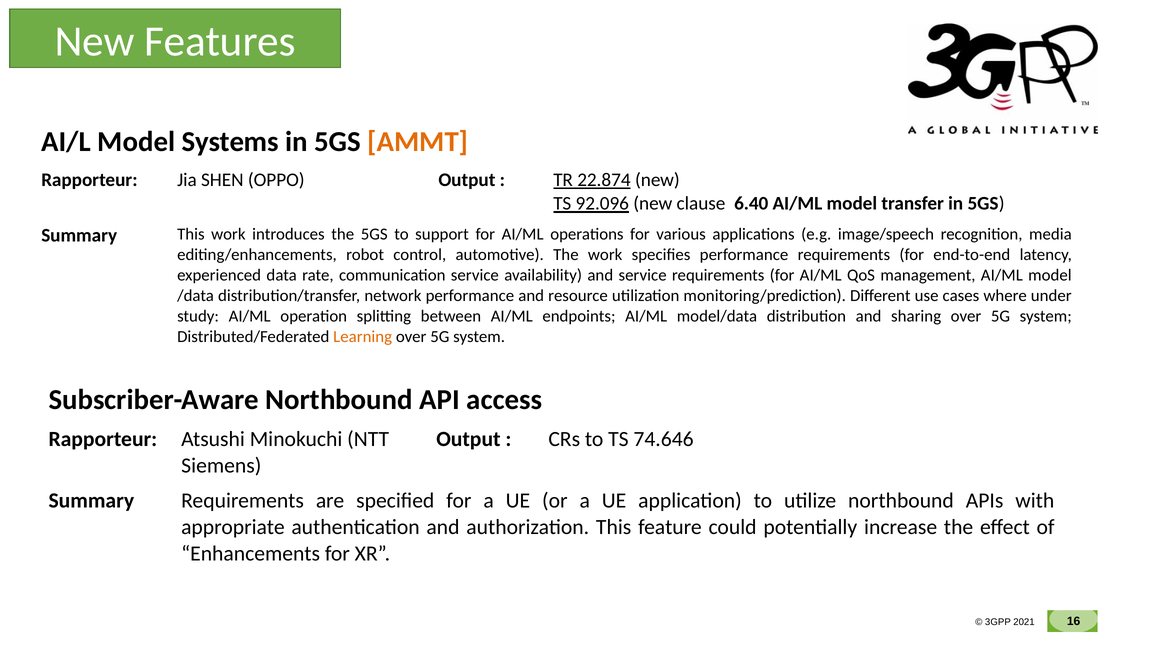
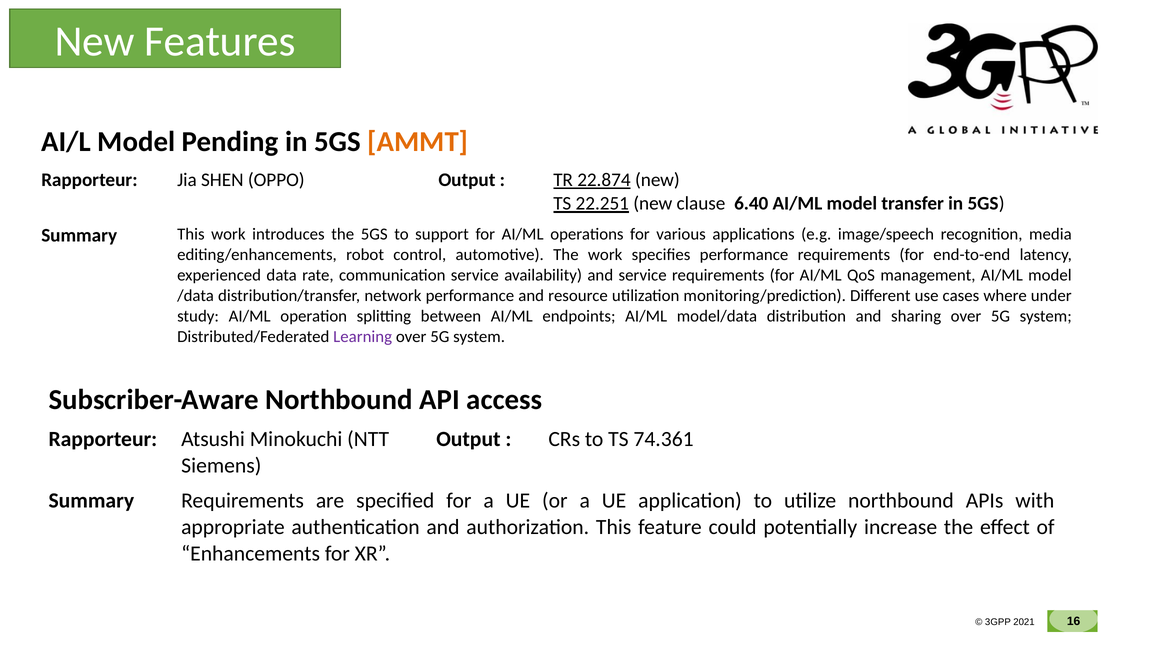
Systems: Systems -> Pending
92.096: 92.096 -> 22.251
Learning colour: orange -> purple
74.646: 74.646 -> 74.361
